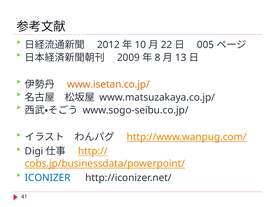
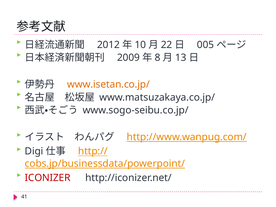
ICONIZER colour: blue -> red
